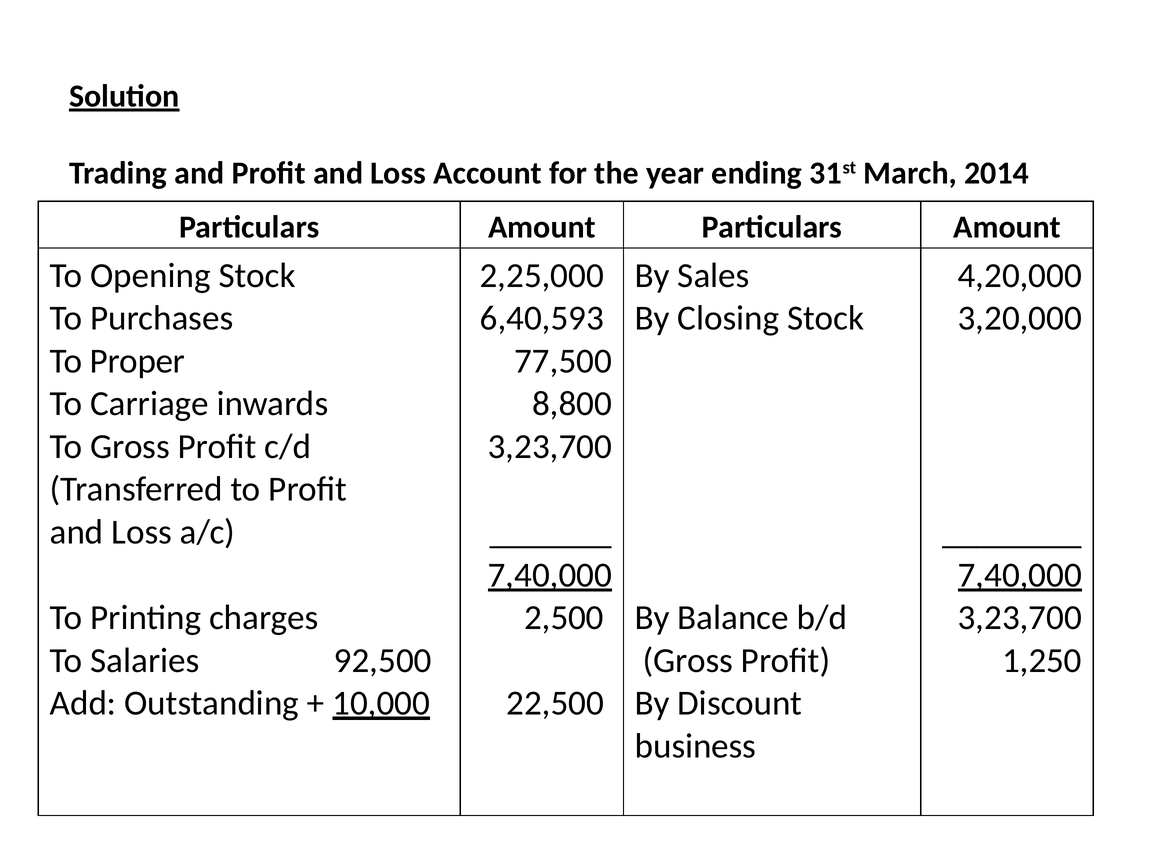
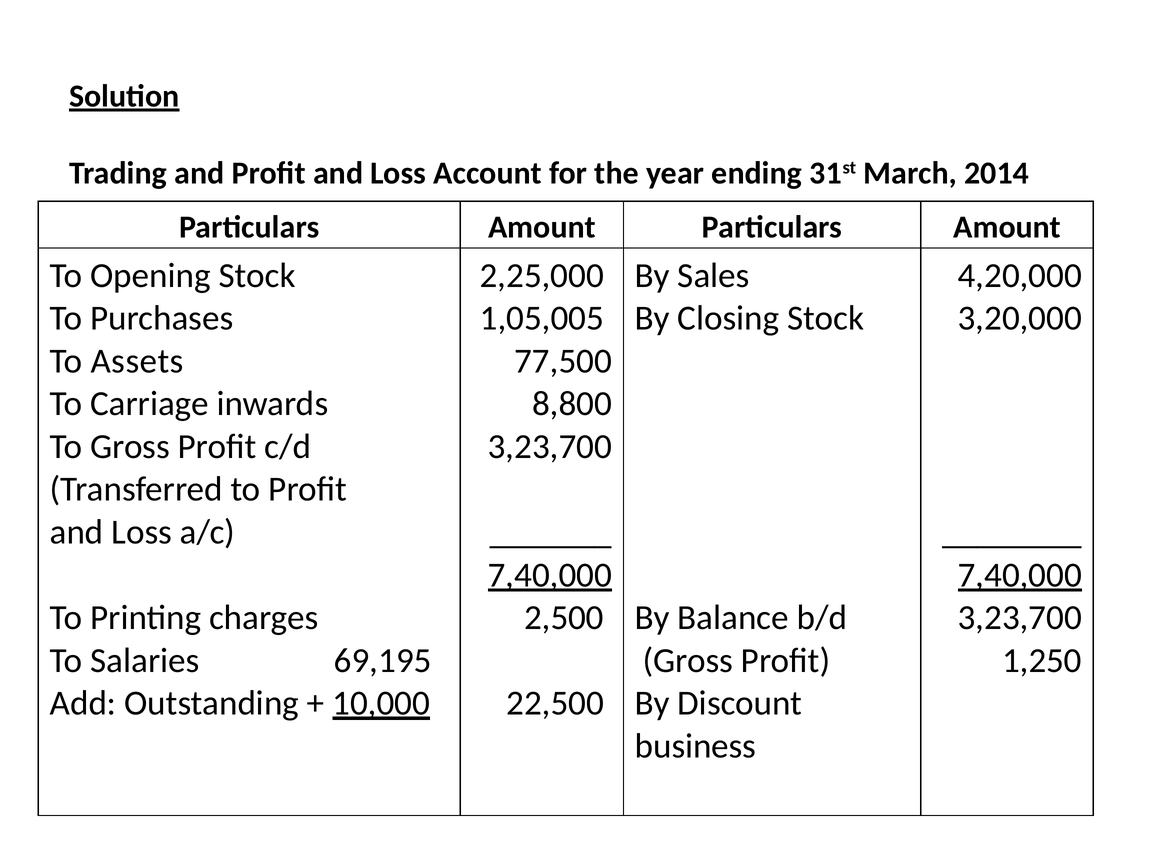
6,40,593: 6,40,593 -> 1,05,005
Proper: Proper -> Assets
92,500: 92,500 -> 69,195
